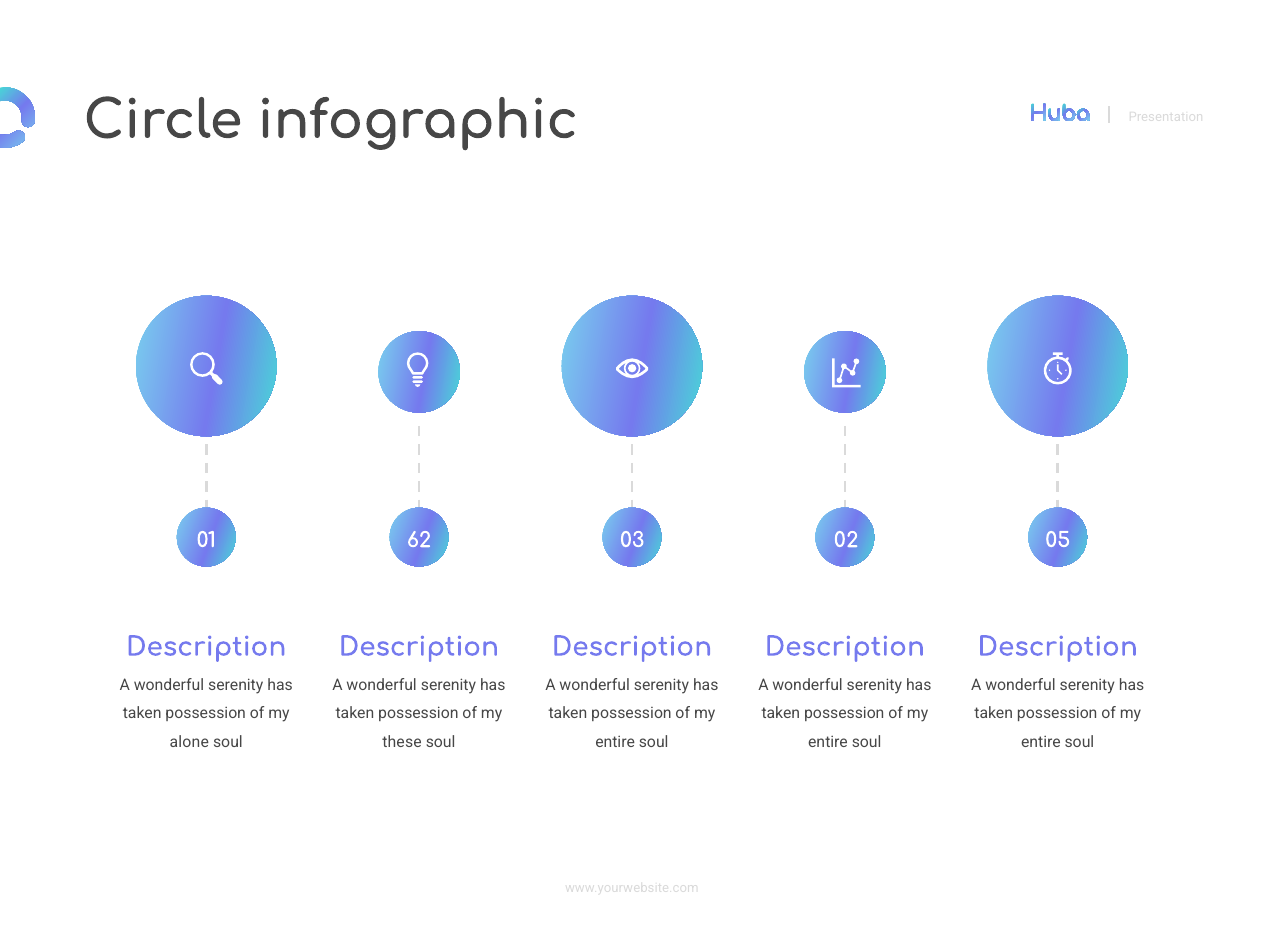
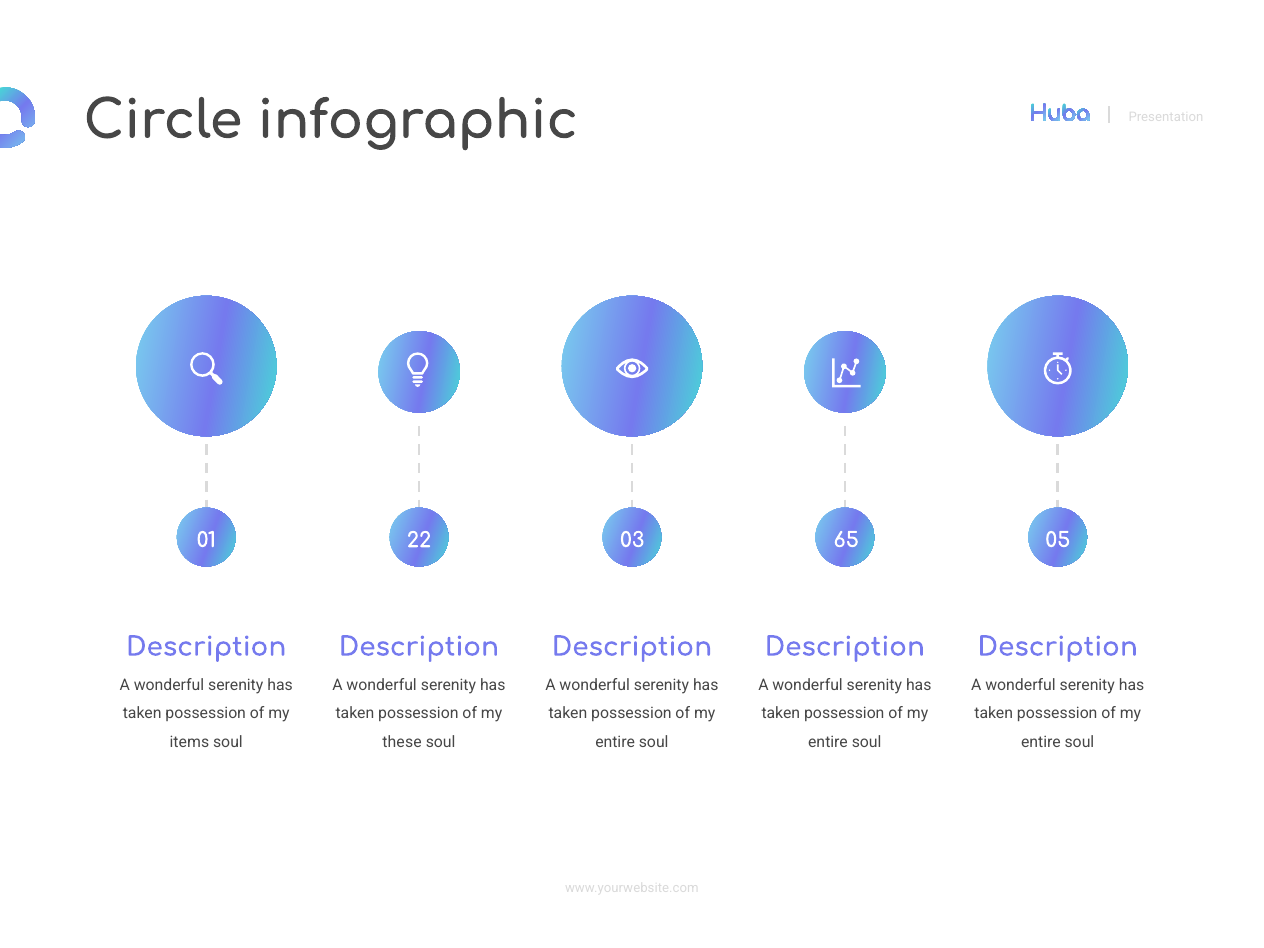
62: 62 -> 22
02: 02 -> 65
alone: alone -> items
